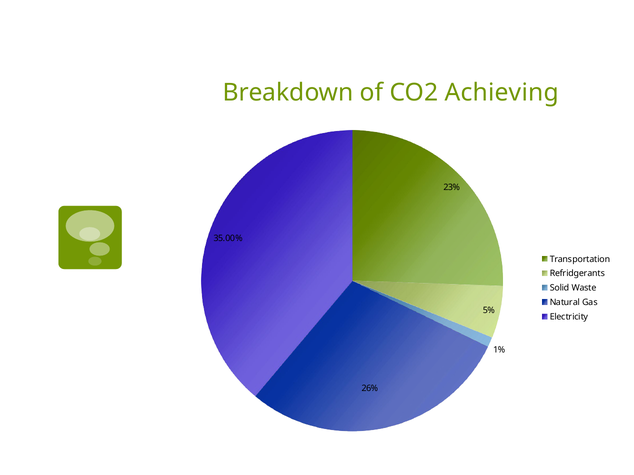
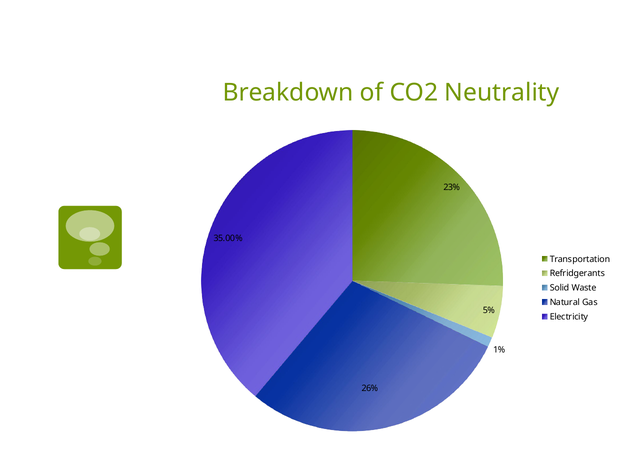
Achieving: Achieving -> Neutrality
